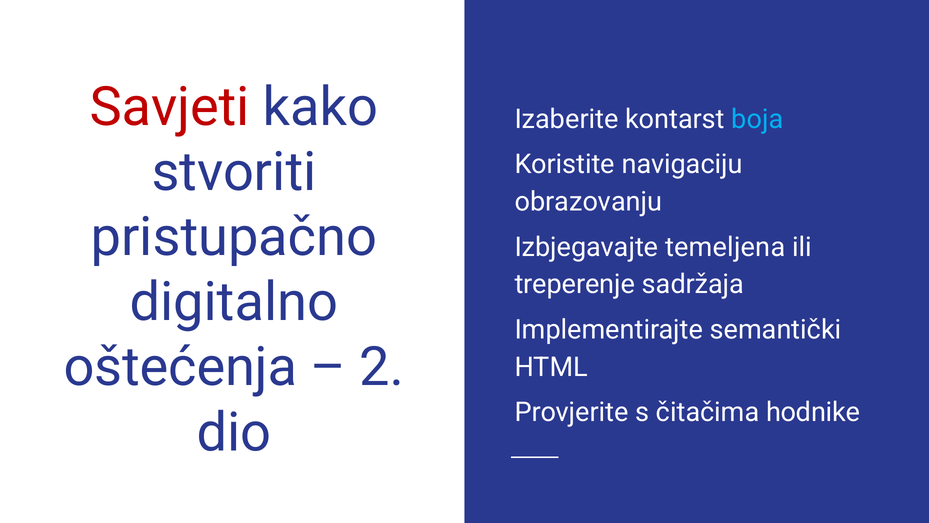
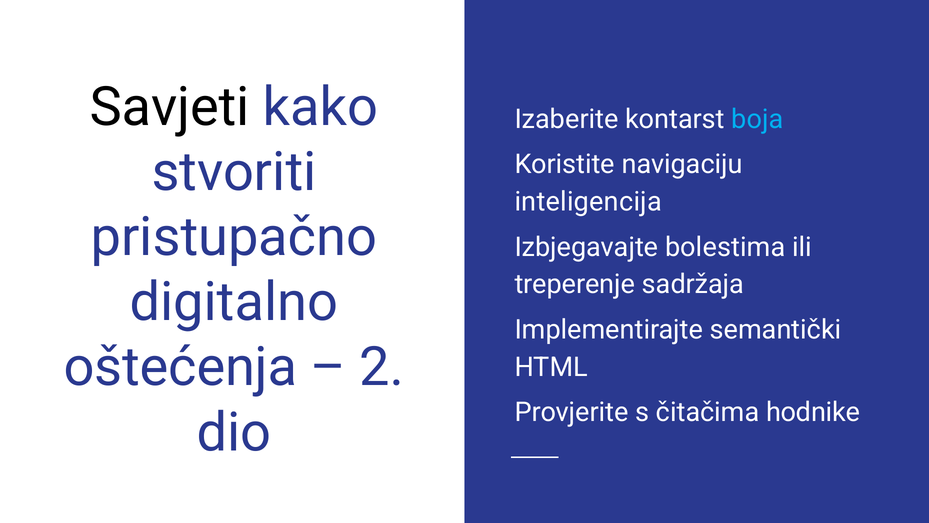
Savjeti colour: red -> black
obrazovanju: obrazovanju -> inteligencija
temeljena: temeljena -> bolestima
